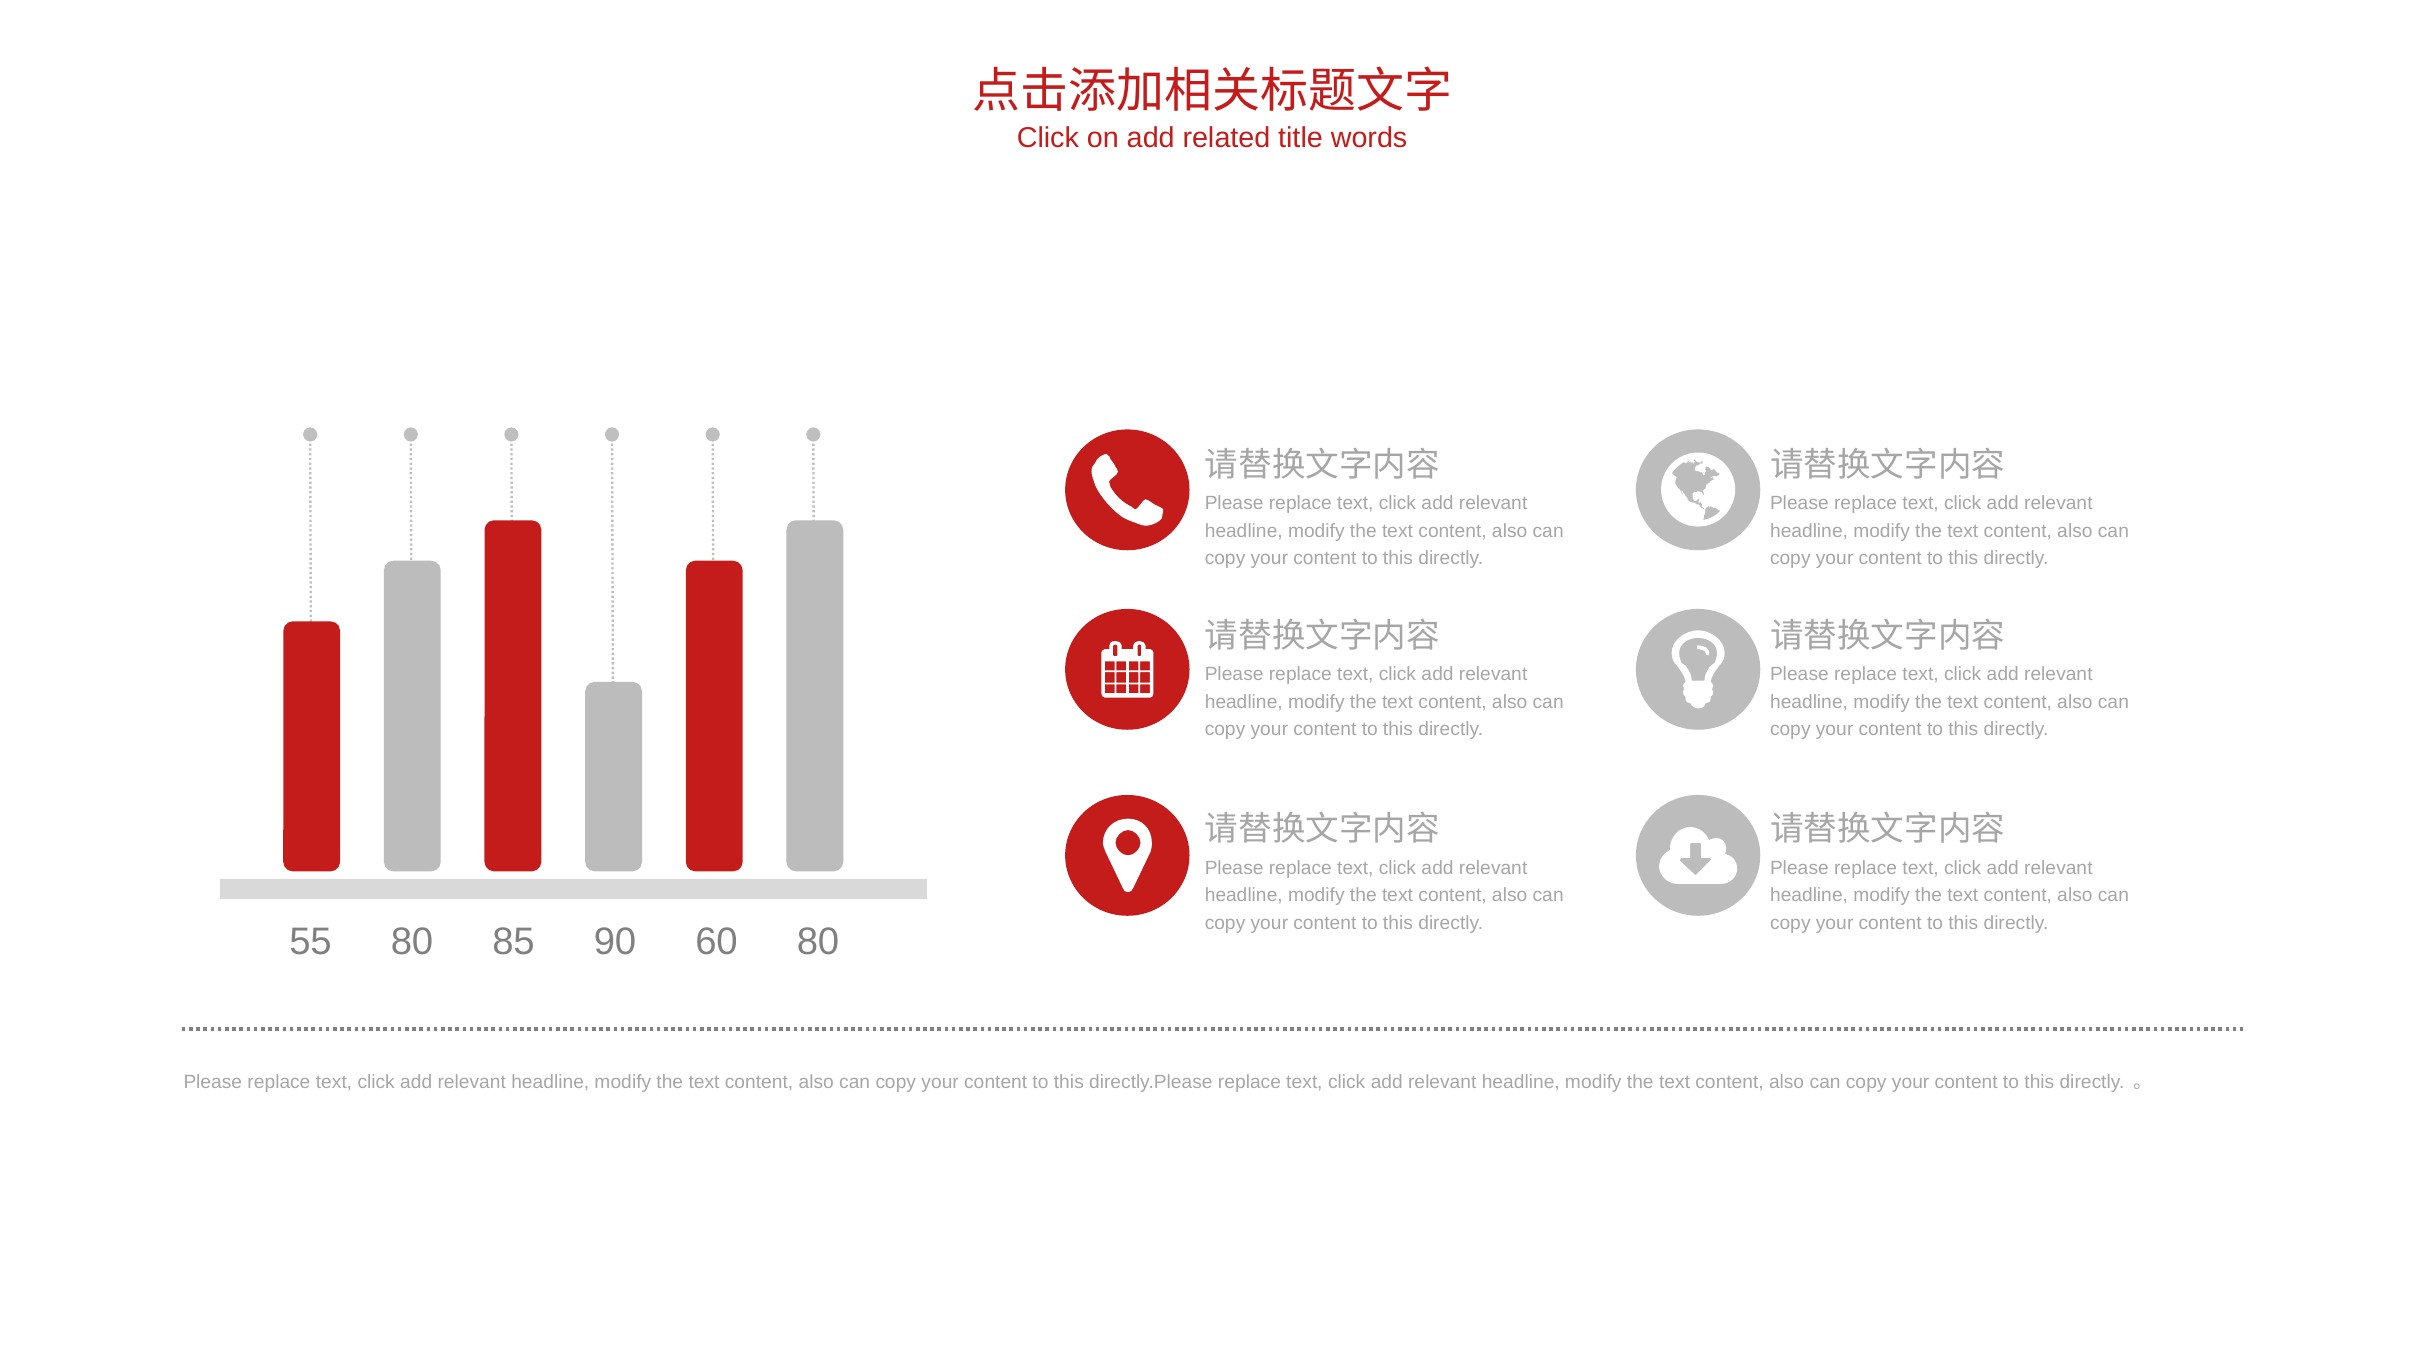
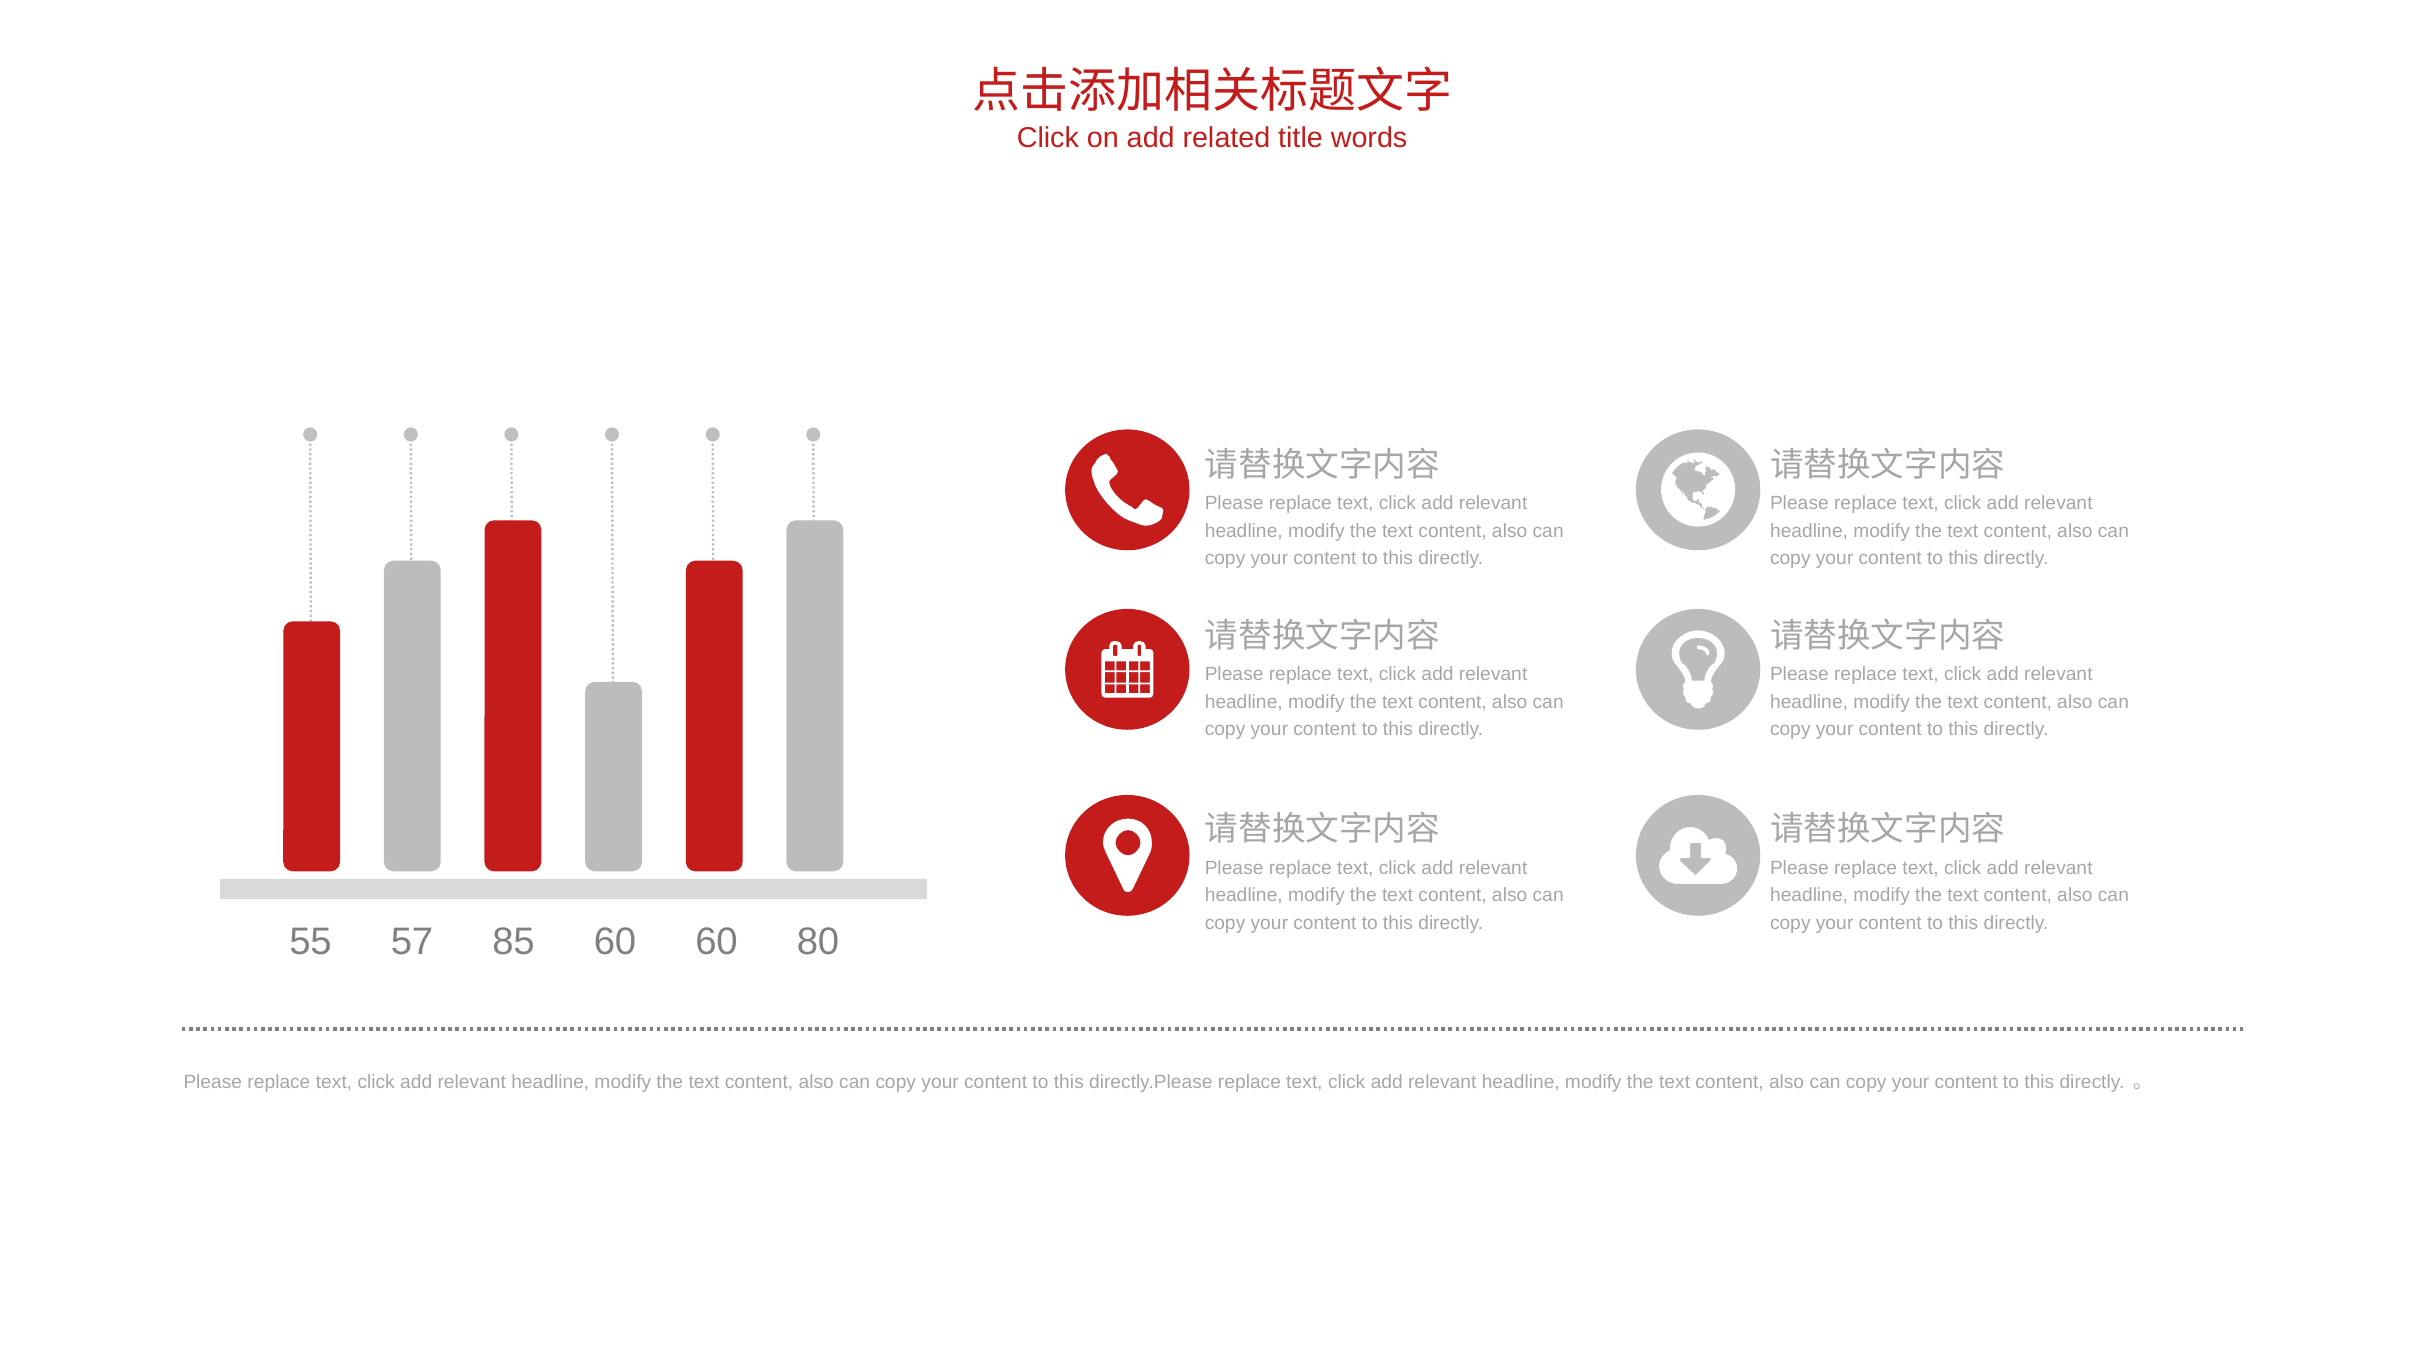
55 80: 80 -> 57
85 90: 90 -> 60
